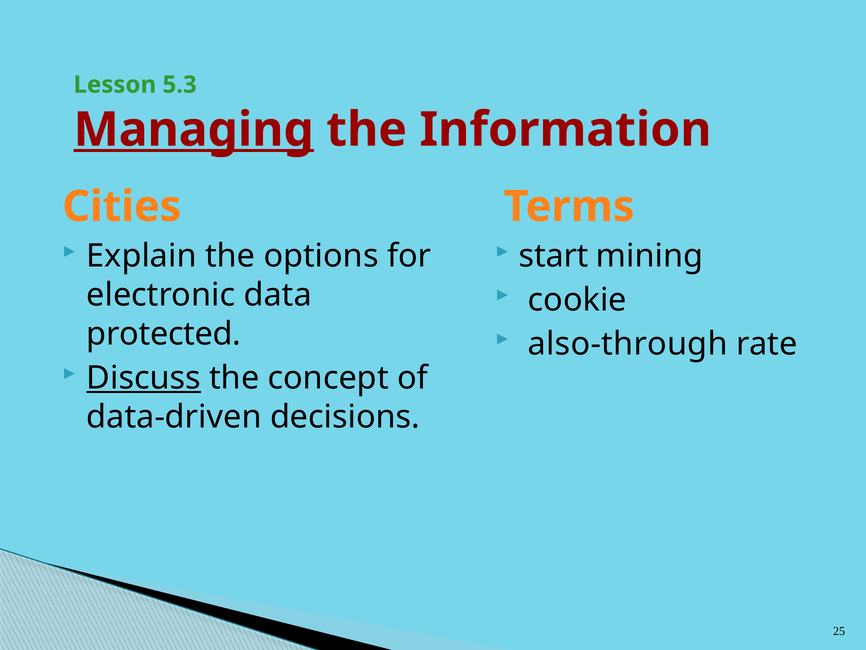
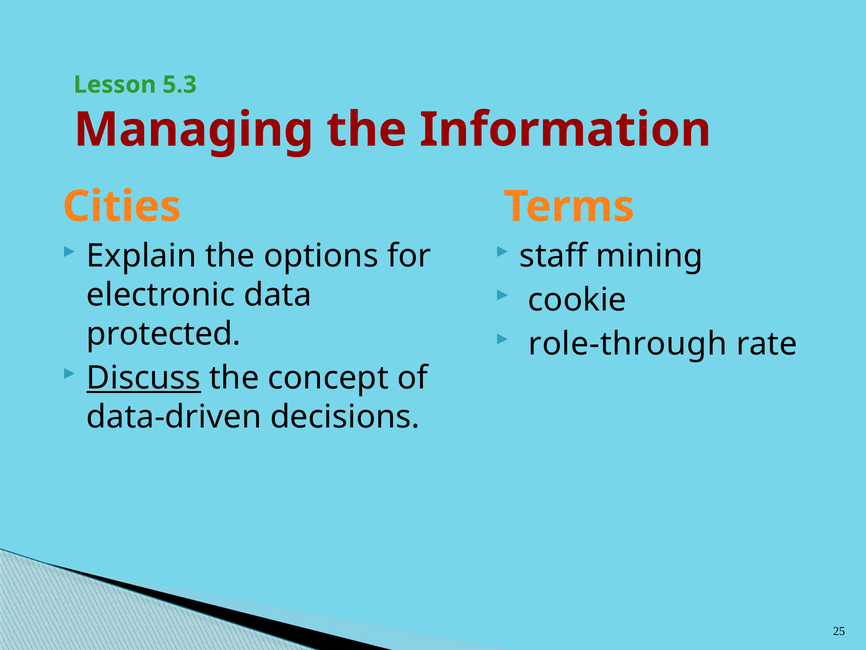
Managing underline: present -> none
start: start -> staff
also-through: also-through -> role-through
